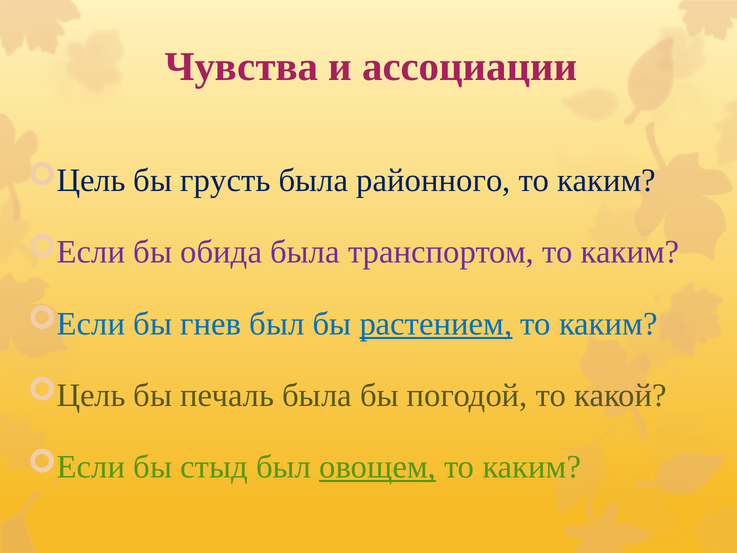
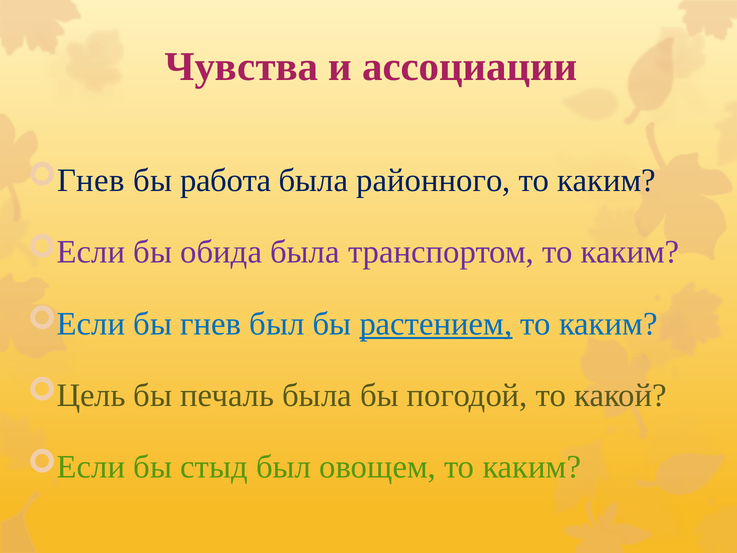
Цель at (91, 180): Цель -> Гнев
грусть: грусть -> работа
овощем underline: present -> none
